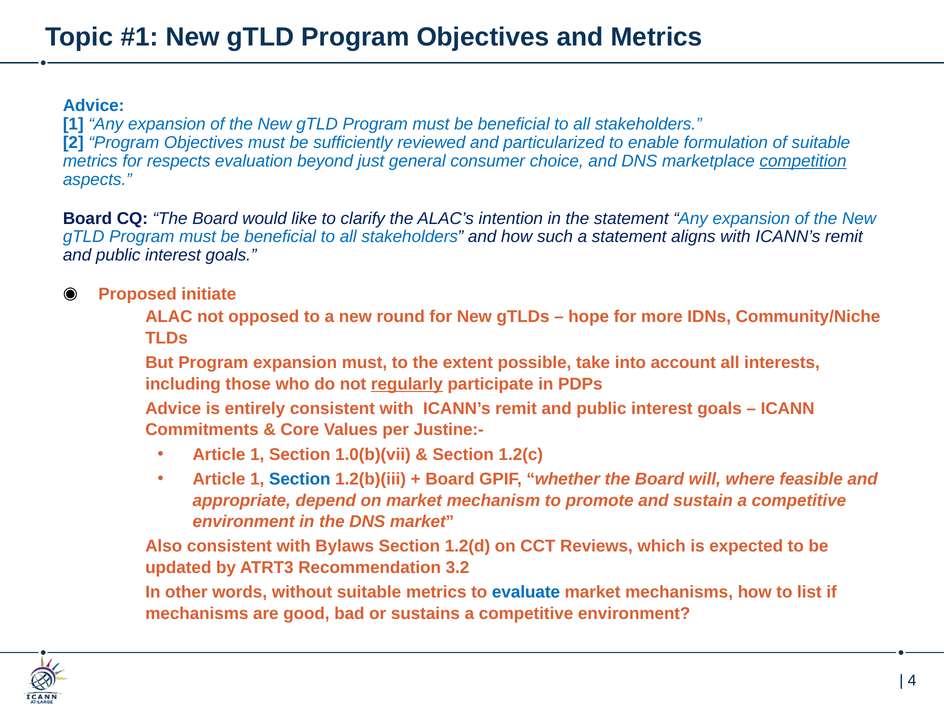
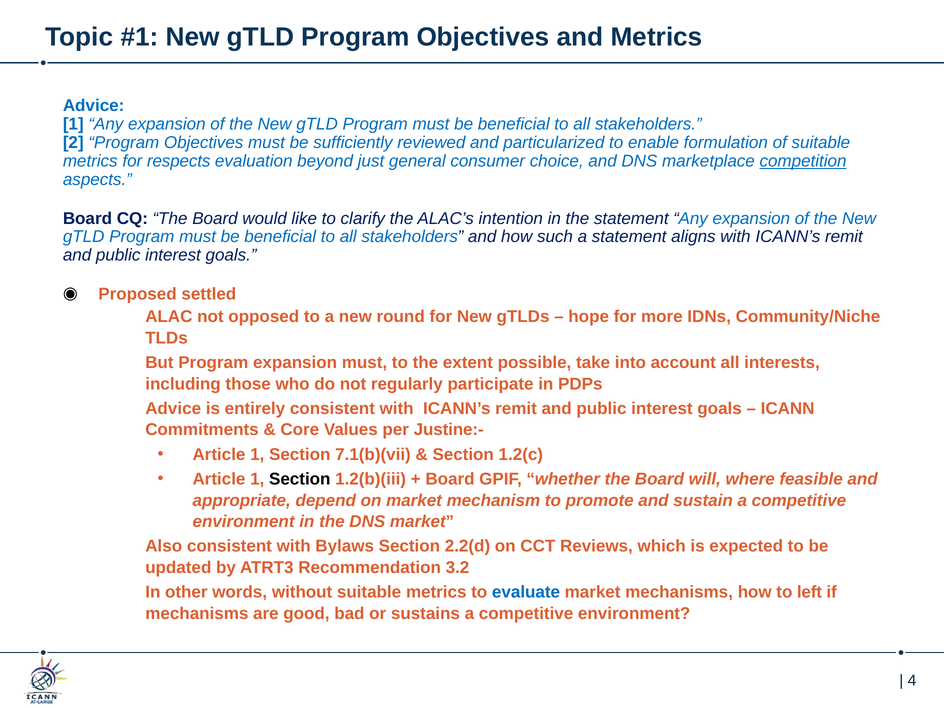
initiate: initiate -> settled
regularly underline: present -> none
1.0(b)(vii: 1.0(b)(vii -> 7.1(b)(vii
Section at (300, 479) colour: blue -> black
1.2(d: 1.2(d -> 2.2(d
list: list -> left
